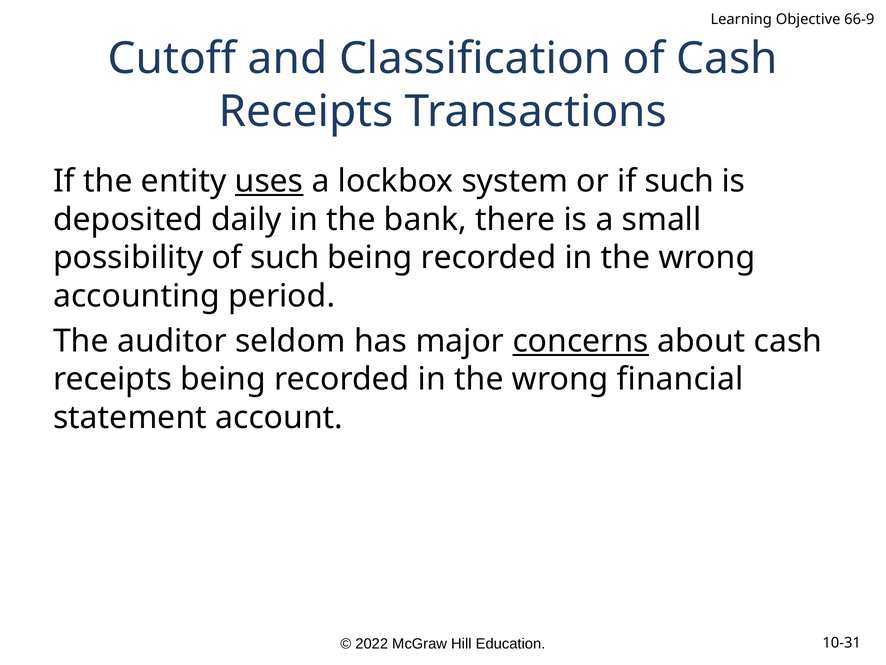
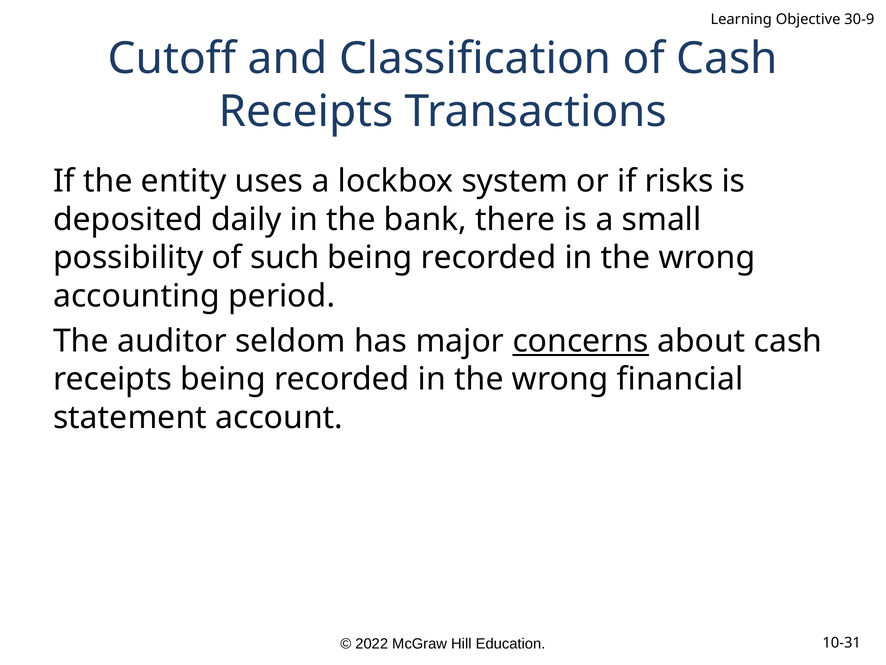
66-9: 66-9 -> 30-9
uses underline: present -> none
if such: such -> risks
